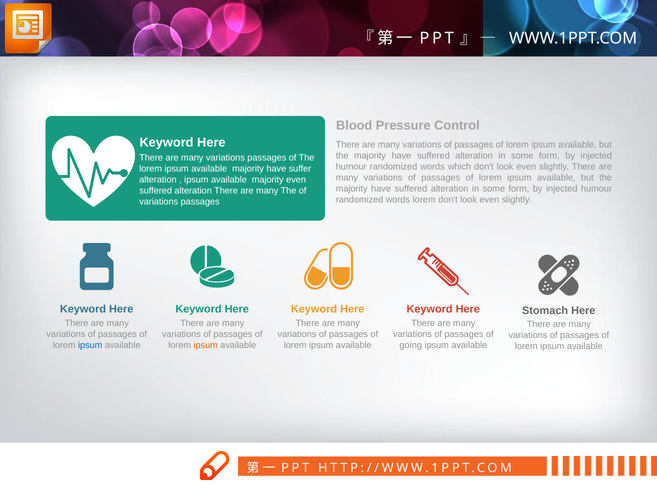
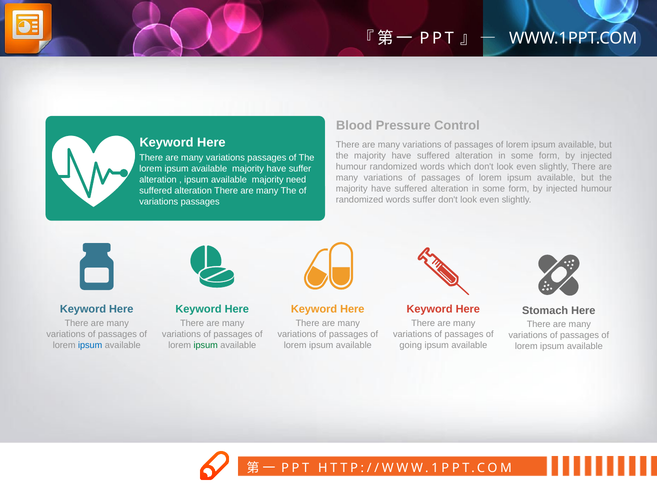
majority even: even -> need
words lorem: lorem -> suffer
ipsum at (206, 345) colour: orange -> green
